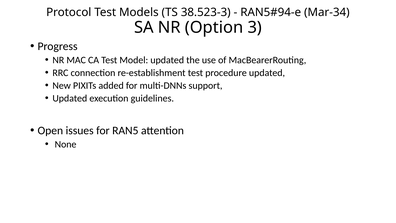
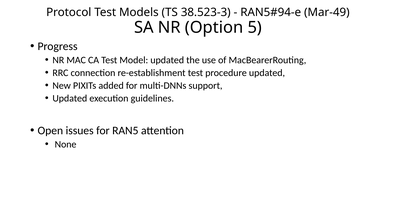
Mar-34: Mar-34 -> Mar-49
3: 3 -> 5
